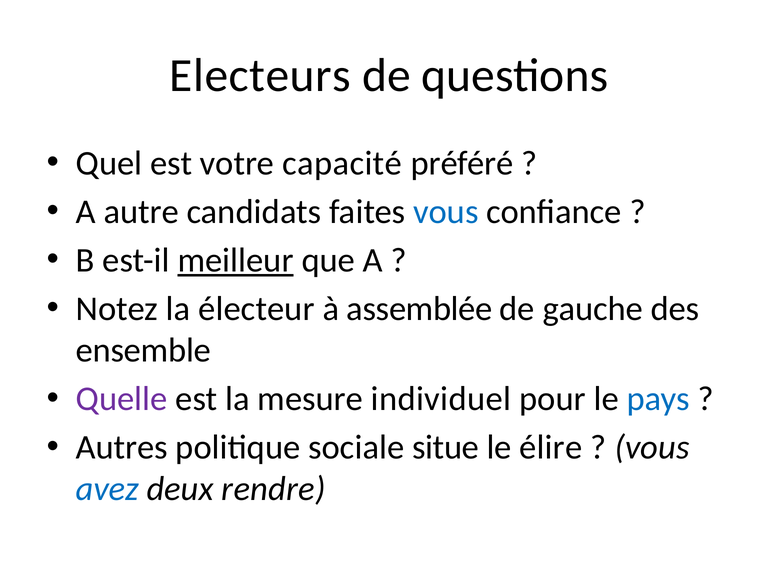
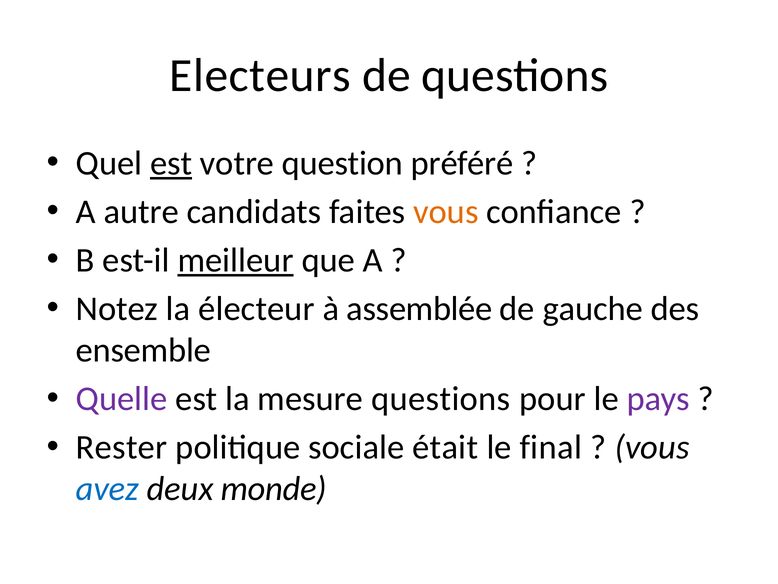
est at (171, 163) underline: none -> present
capacité: capacité -> question
vous at (446, 212) colour: blue -> orange
mesure individuel: individuel -> questions
pays colour: blue -> purple
Autres: Autres -> Rester
situe: situe -> était
élire: élire -> final
rendre: rendre -> monde
